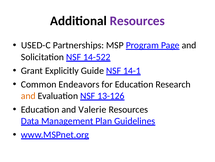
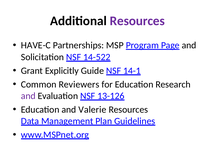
USED-C: USED-C -> HAVE-C
Endeavors: Endeavors -> Reviewers
and at (28, 95) colour: orange -> purple
